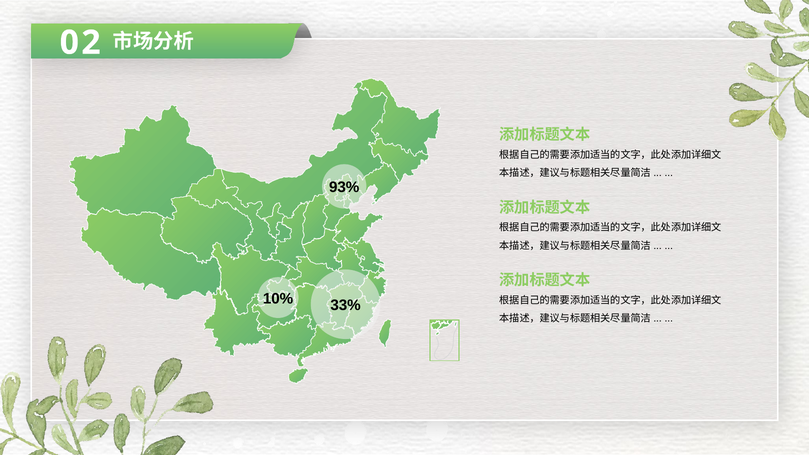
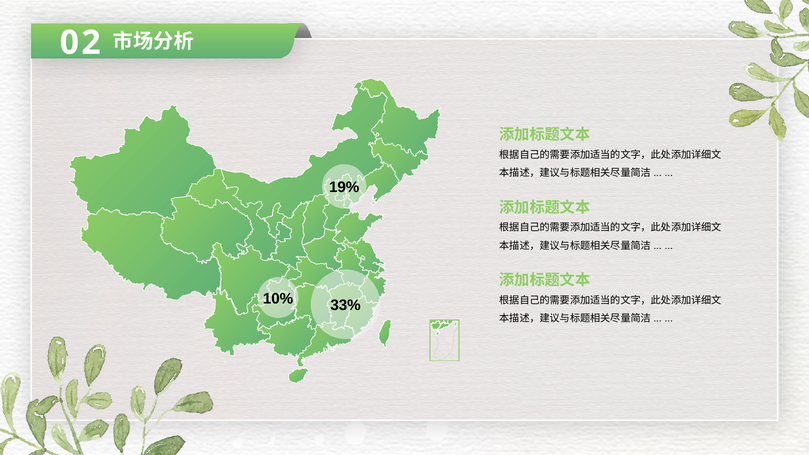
93%: 93% -> 19%
